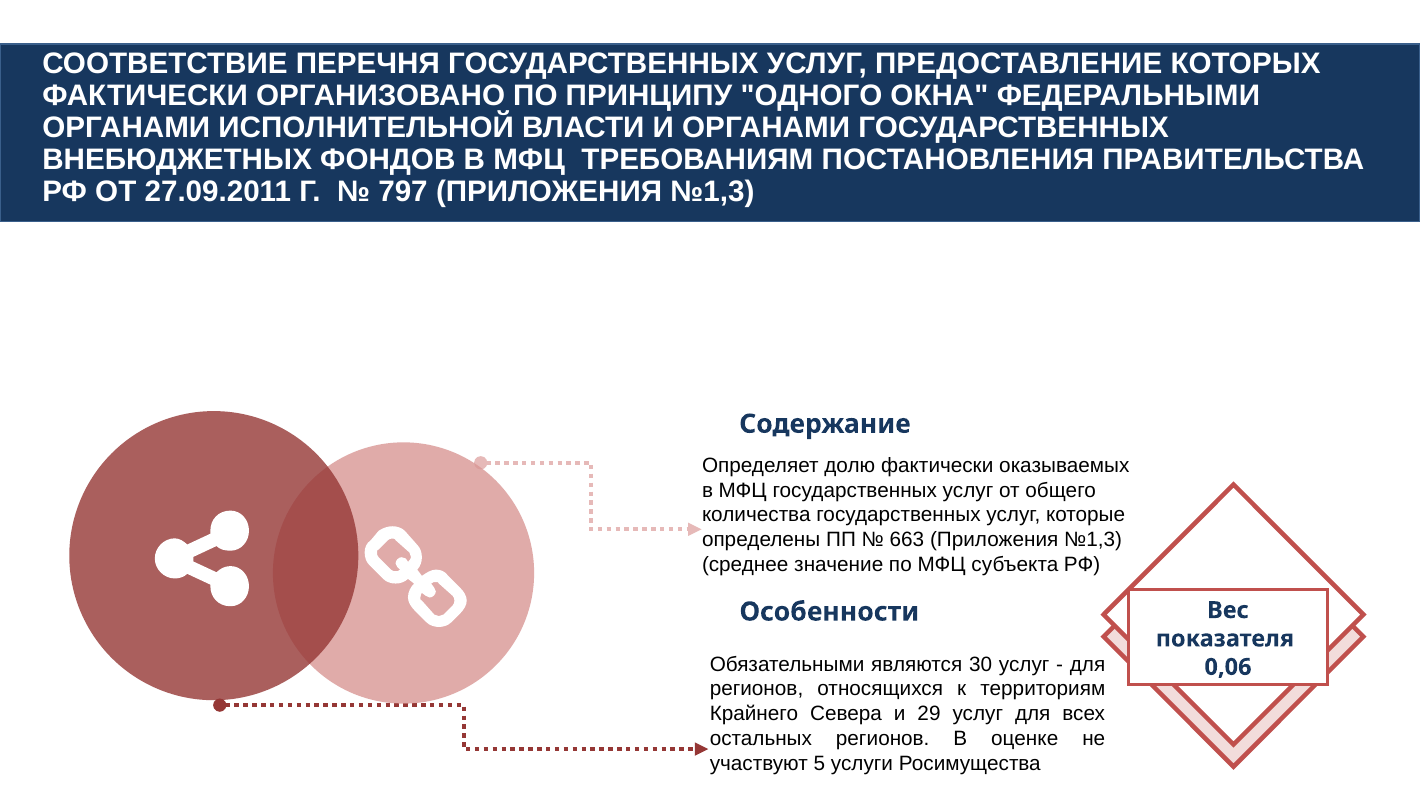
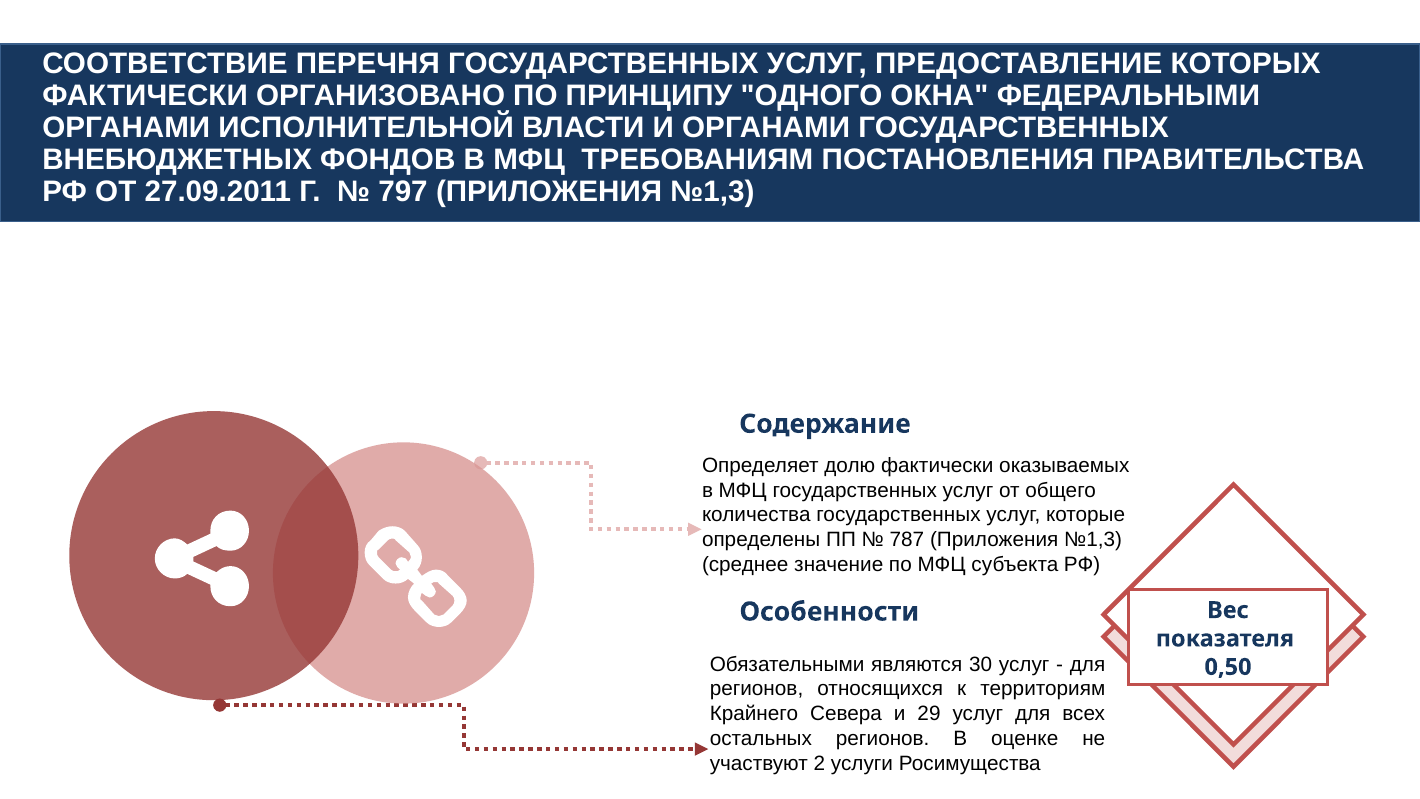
663: 663 -> 787
0,06: 0,06 -> 0,50
5: 5 -> 2
